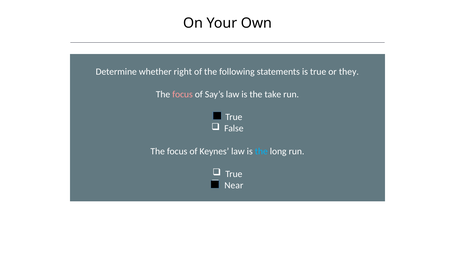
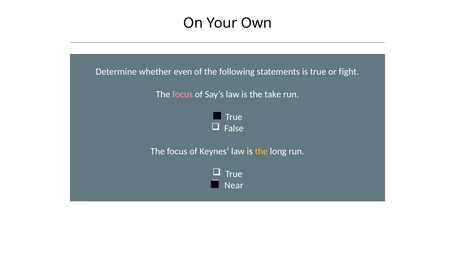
right: right -> even
they: they -> fight
the at (261, 151) colour: light blue -> yellow
